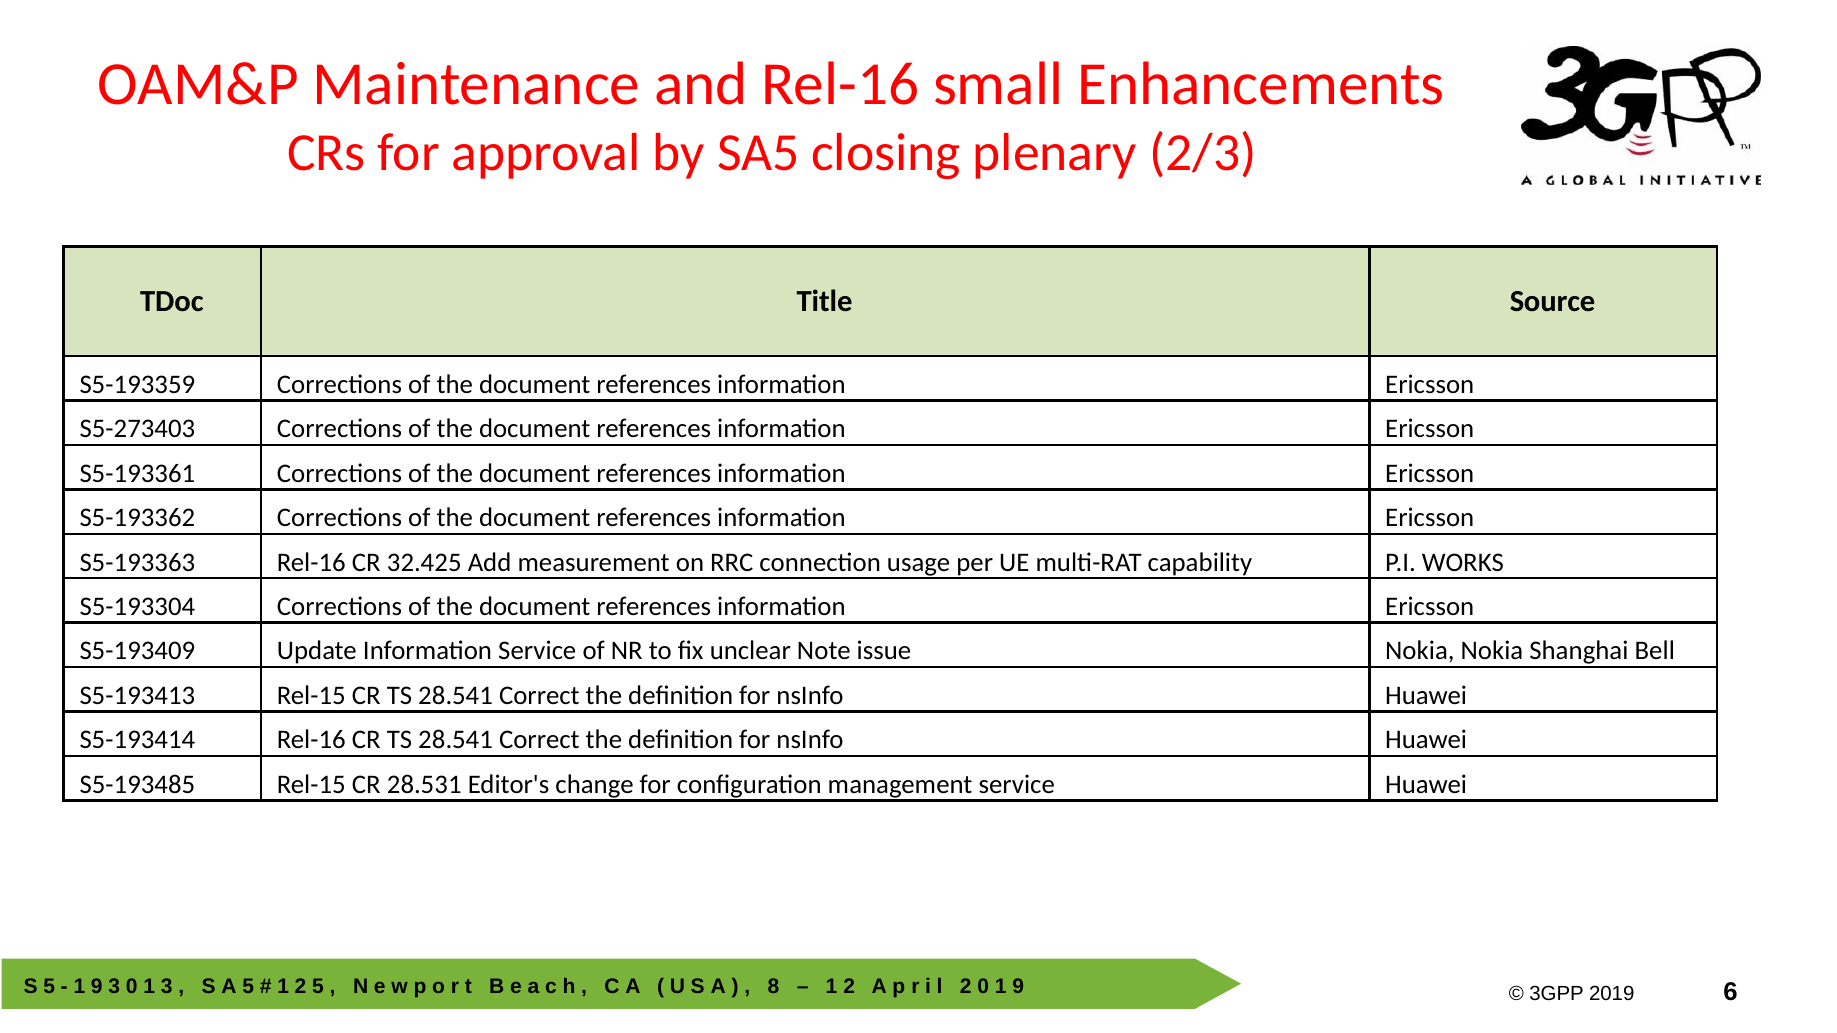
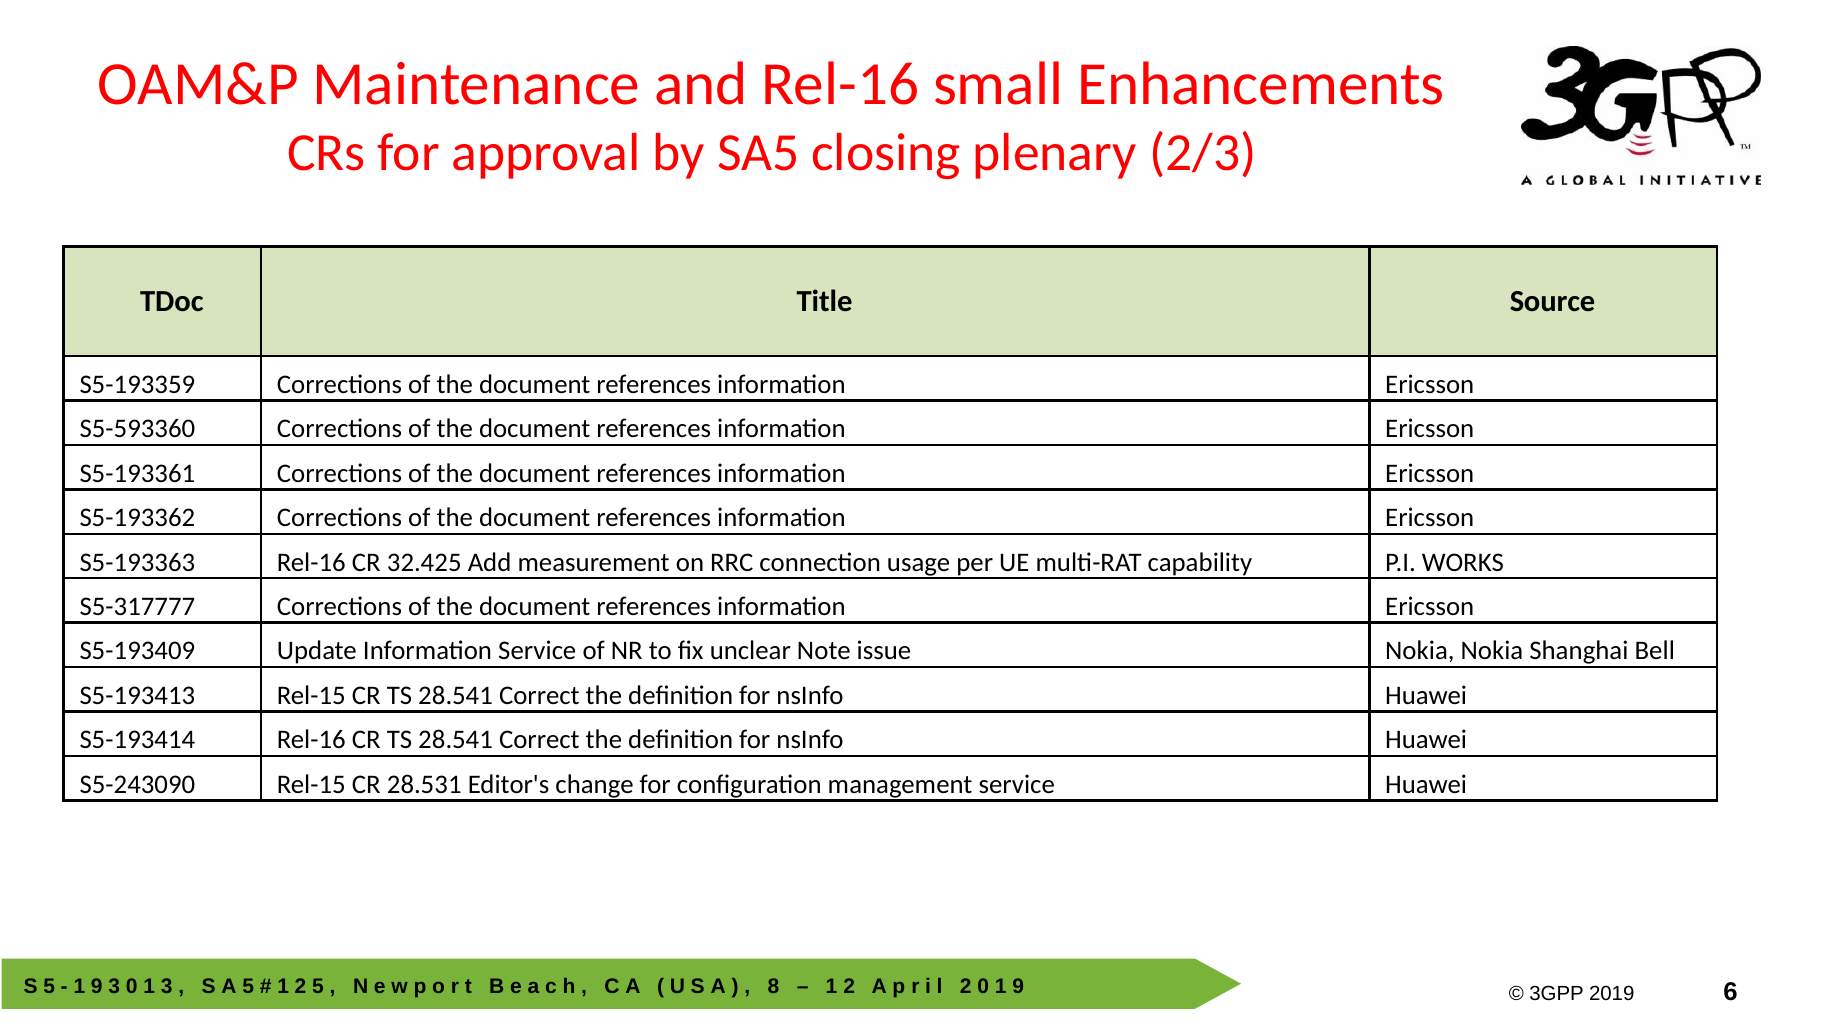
S5-273403: S5-273403 -> S5-593360
S5-193304: S5-193304 -> S5-317777
S5-193485: S5-193485 -> S5-243090
